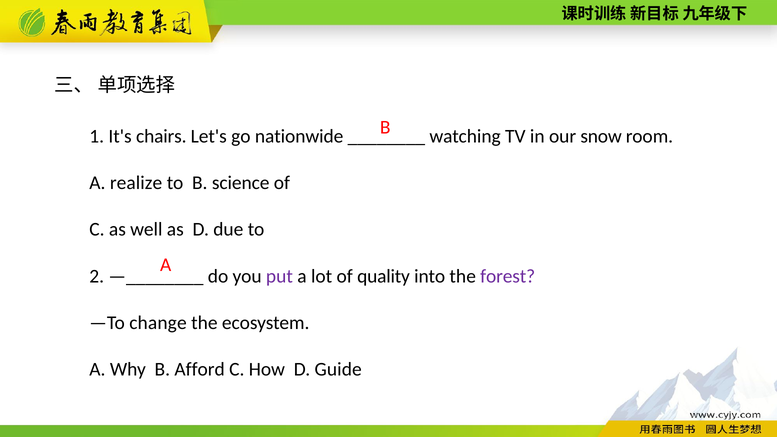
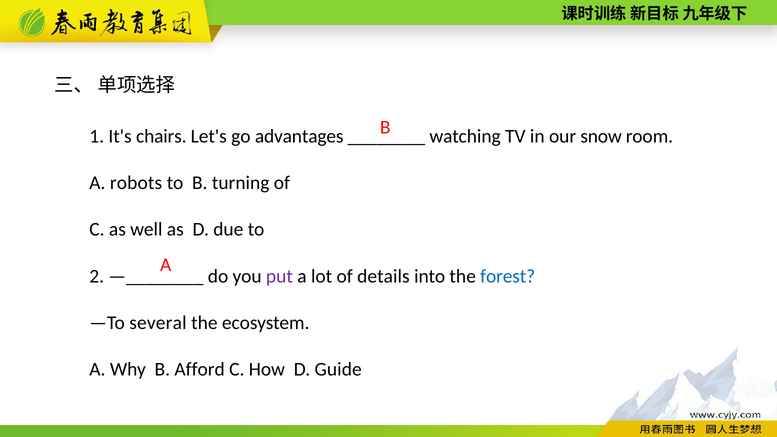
nationwide: nationwide -> advantages
realize: realize -> robots
science: science -> turning
quality: quality -> details
forest colour: purple -> blue
change: change -> several
